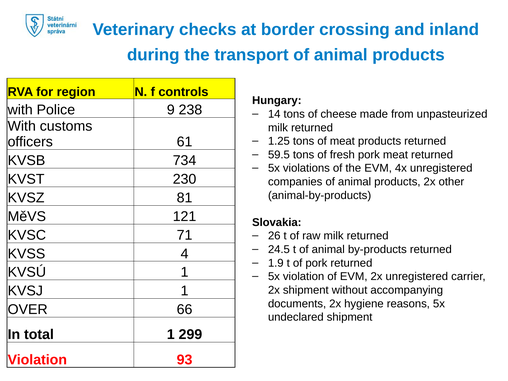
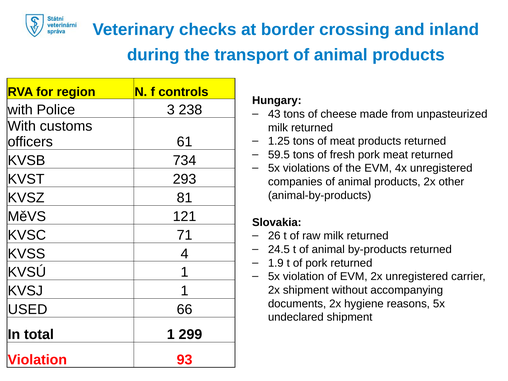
9: 9 -> 3
14: 14 -> 43
230: 230 -> 293
OVER: OVER -> USED
